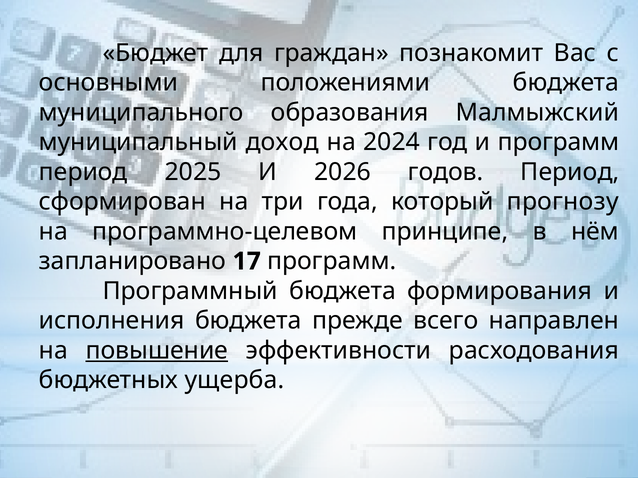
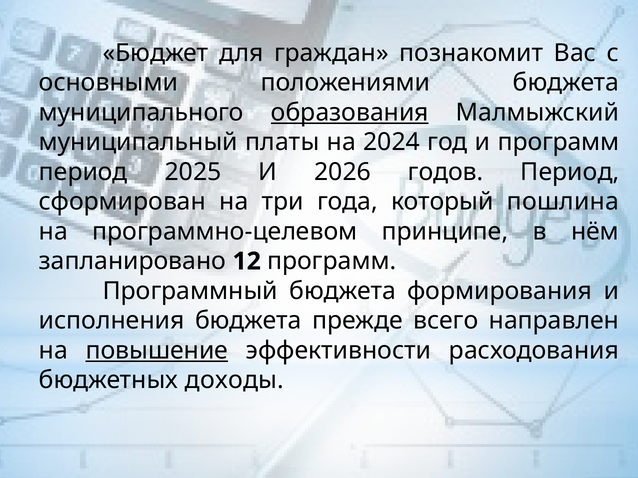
образования underline: none -> present
доход: доход -> платы
прогнозу: прогнозу -> пошлина
17: 17 -> 12
ущерба: ущерба -> доходы
